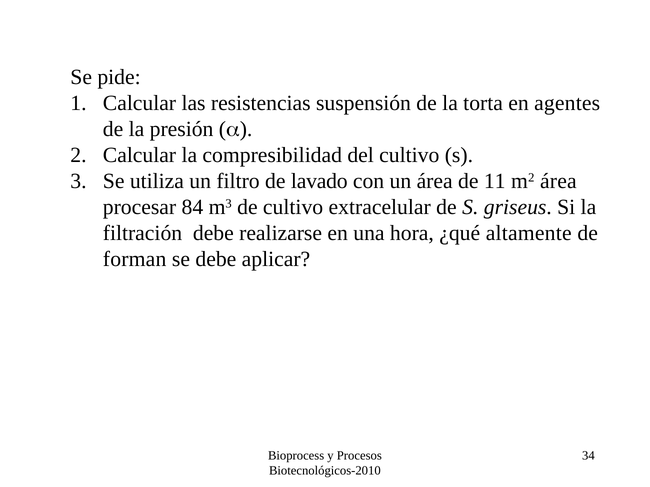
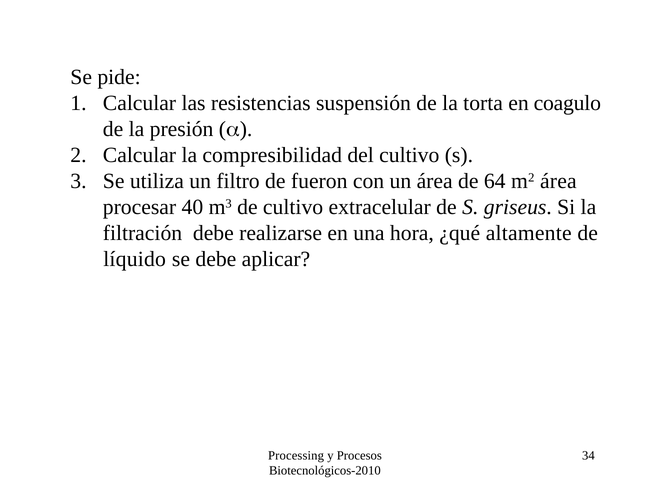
agentes: agentes -> coagulo
lavado: lavado -> fueron
11: 11 -> 64
84: 84 -> 40
forman: forman -> líquido
Bioprocess: Bioprocess -> Processing
